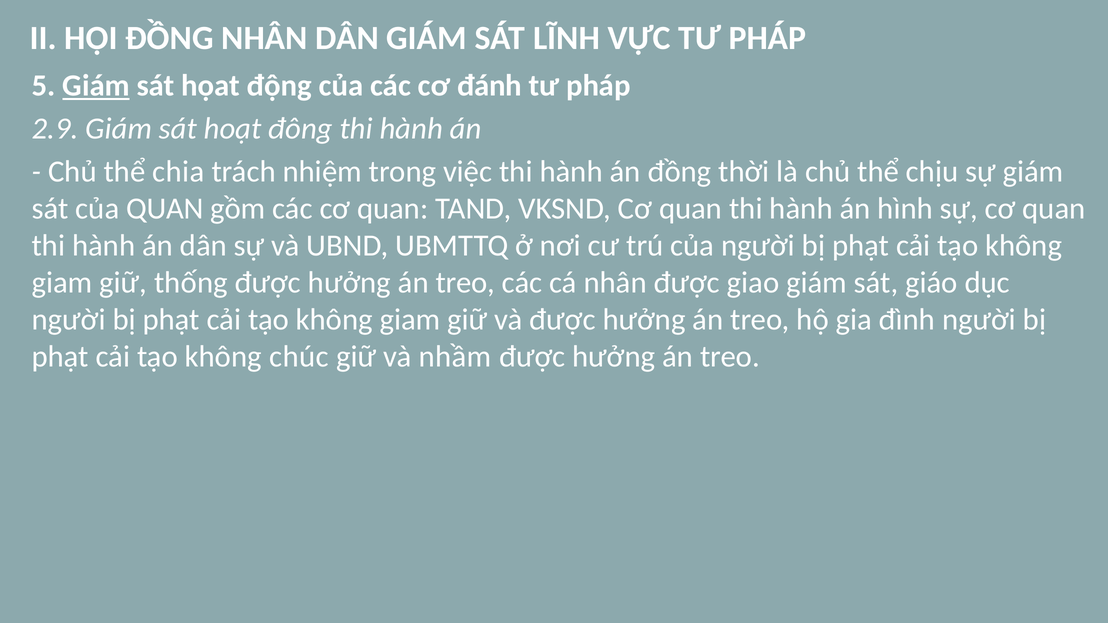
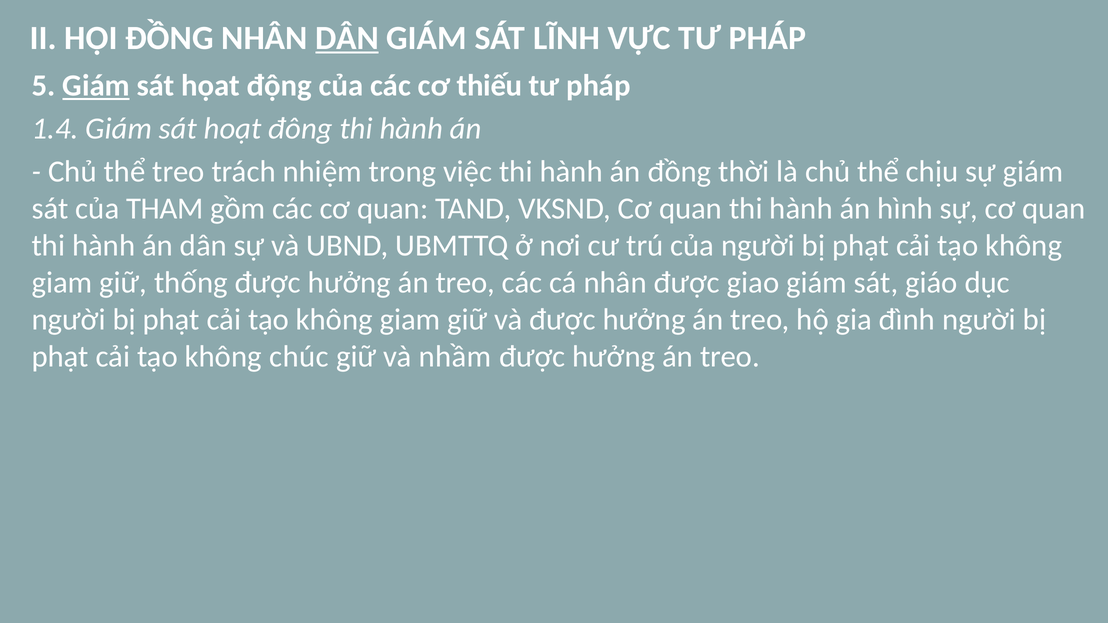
DÂN at (347, 38) underline: none -> present
đánh: đánh -> thiếu
2.9: 2.9 -> 1.4
thể chia: chia -> treo
của QUAN: QUAN -> THAM
